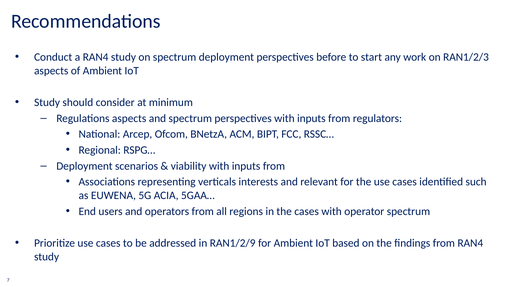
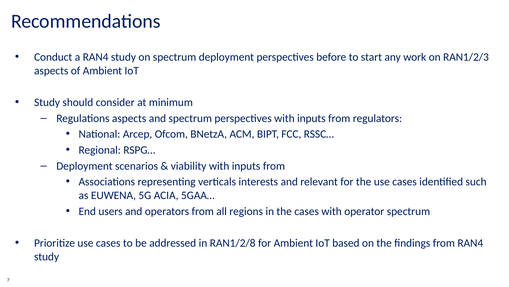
RAN1/2/9: RAN1/2/9 -> RAN1/2/8
